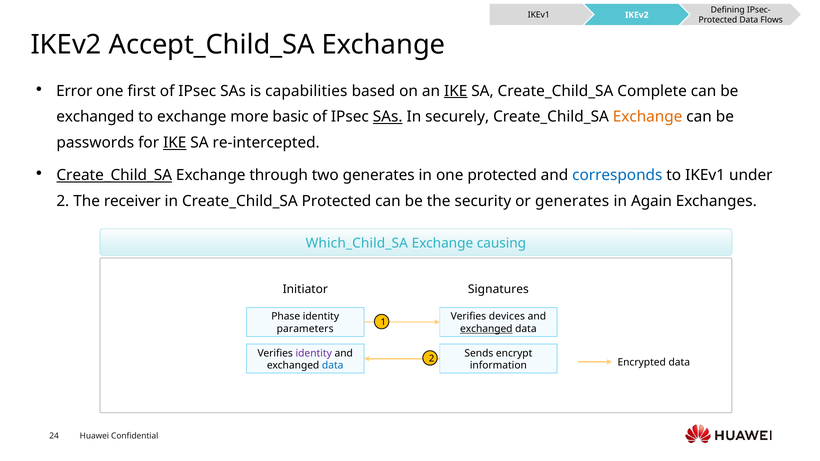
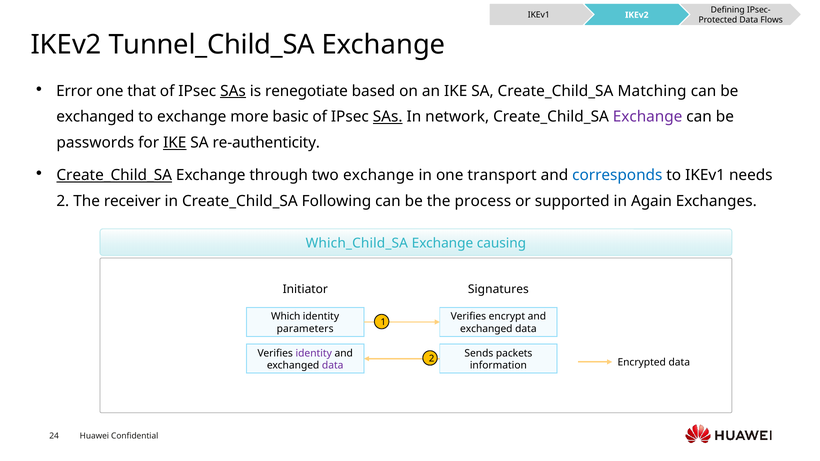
Accept_Child_SA: Accept_Child_SA -> Tunnel_Child_SA
first: first -> that
SAs at (233, 91) underline: none -> present
capabilities: capabilities -> renegotiate
IKE at (456, 91) underline: present -> none
Complete: Complete -> Matching
securely: securely -> network
Exchange at (648, 117) colour: orange -> purple
re-intercepted: re-intercepted -> re-authenticity
two generates: generates -> exchange
one protected: protected -> transport
under: under -> needs
Create_Child_SA Protected: Protected -> Following
security: security -> process
or generates: generates -> supported
Phase: Phase -> Which
devices: devices -> encrypt
exchanged at (486, 329) underline: present -> none
encrypt: encrypt -> packets
data at (333, 366) colour: blue -> purple
